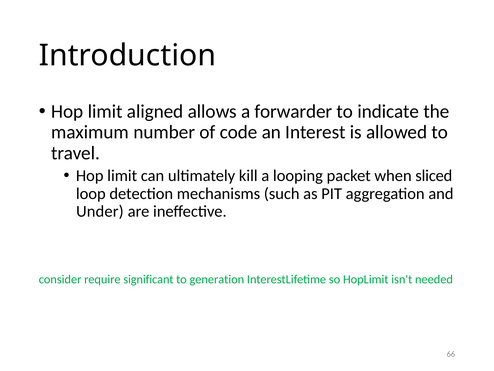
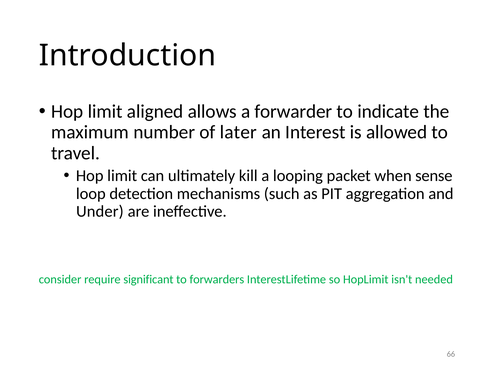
code: code -> later
sliced: sliced -> sense
generation: generation -> forwarders
